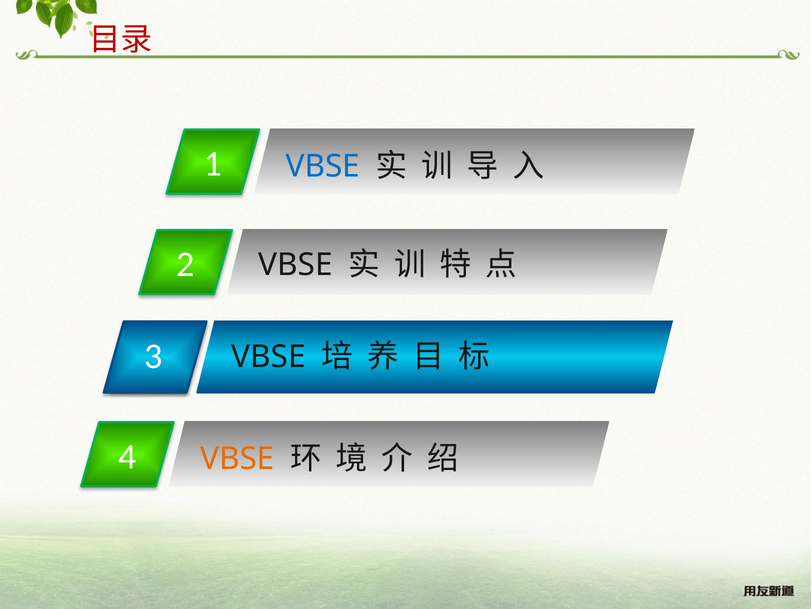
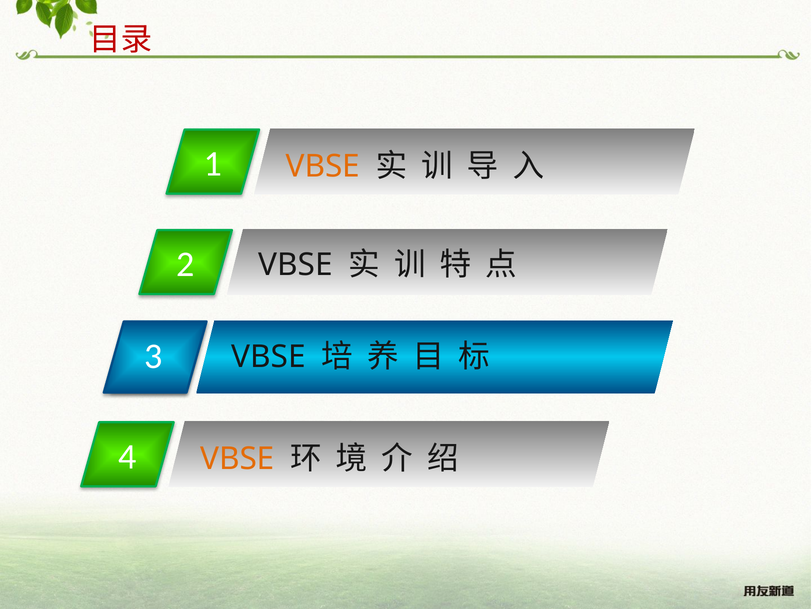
VBSE at (323, 166) colour: blue -> orange
